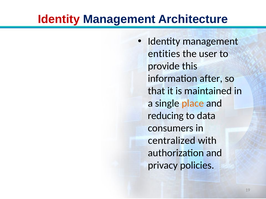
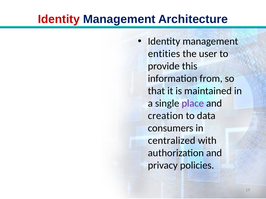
after: after -> from
place colour: orange -> purple
reducing: reducing -> creation
